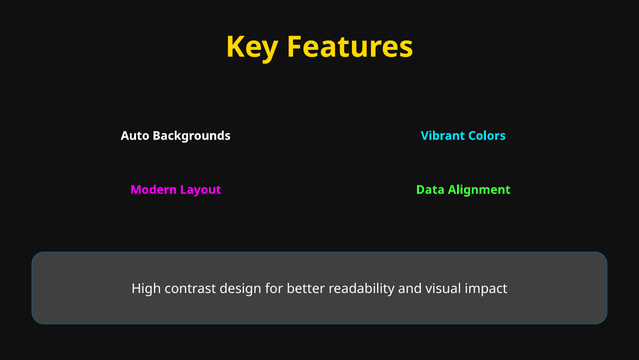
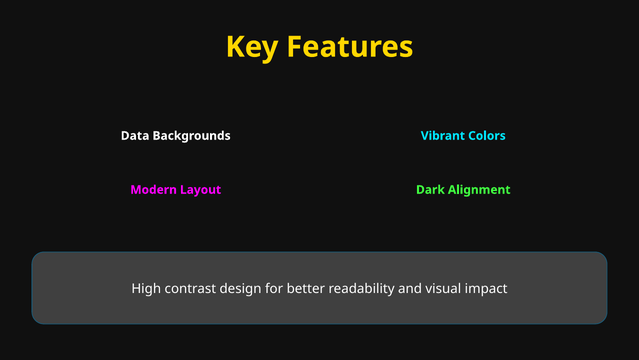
Auto: Auto -> Data
Data: Data -> Dark
